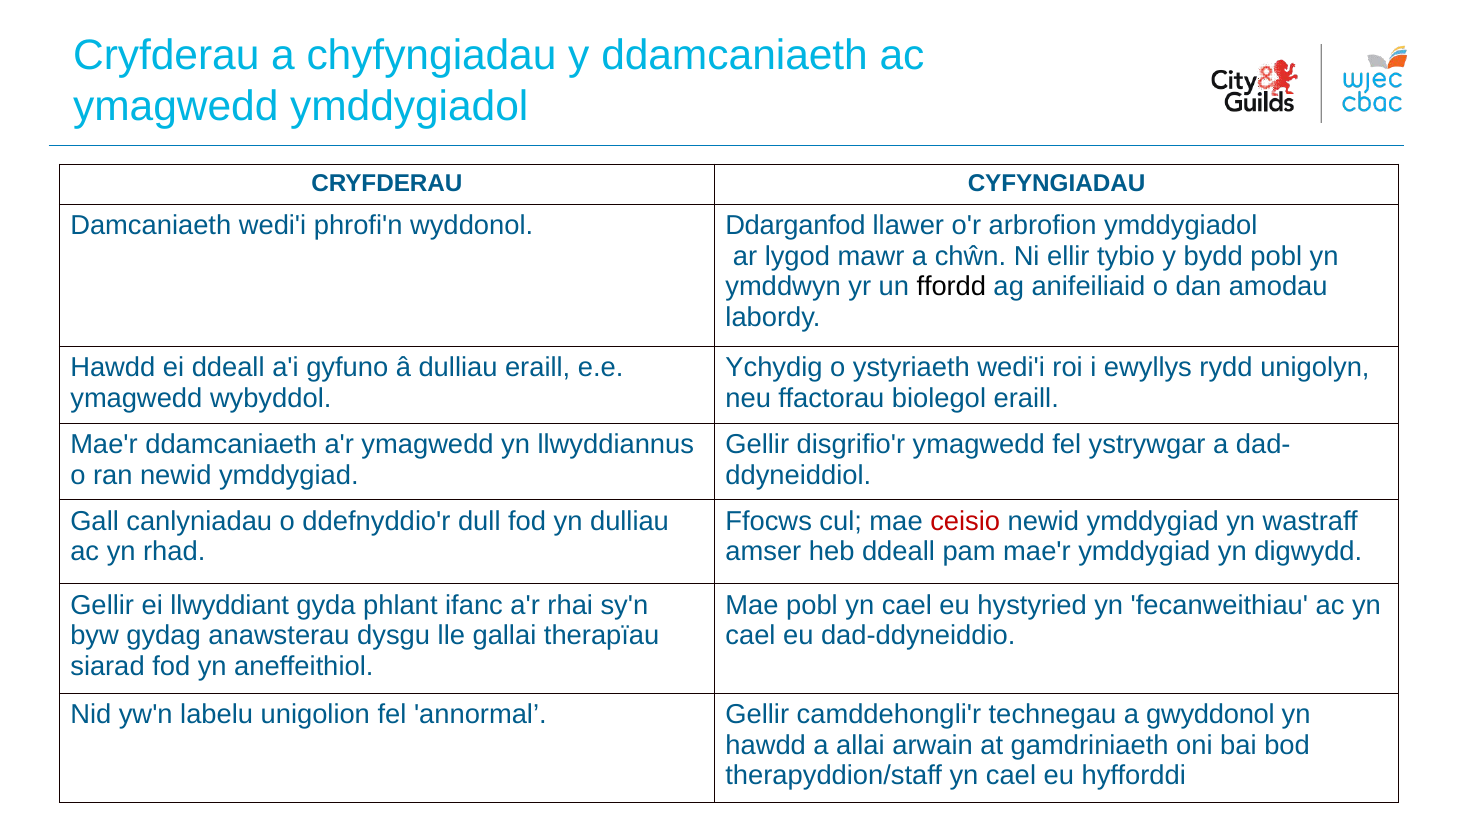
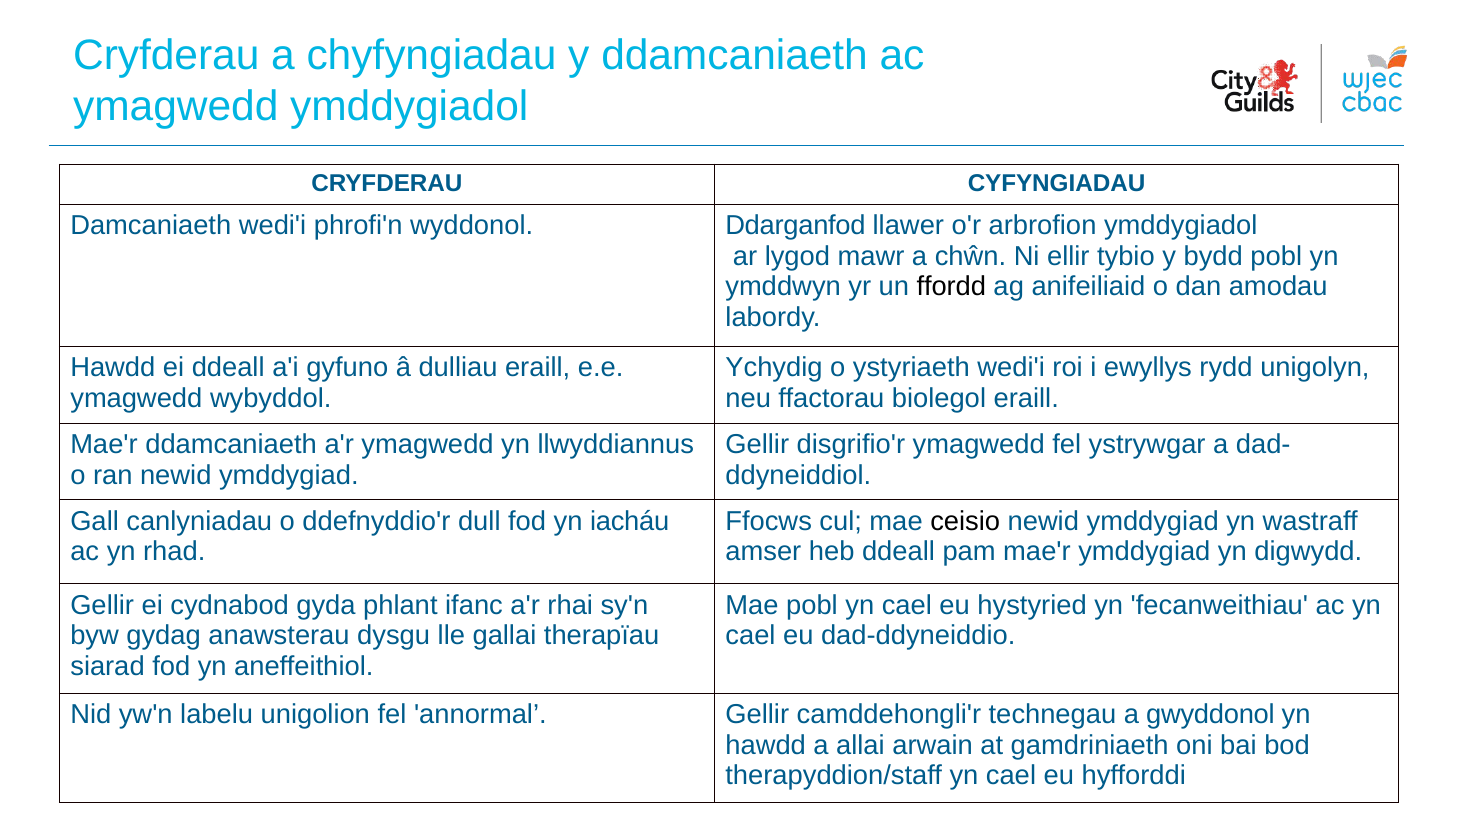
yn dulliau: dulliau -> iacháu
ceisio colour: red -> black
llwyddiant: llwyddiant -> cydnabod
